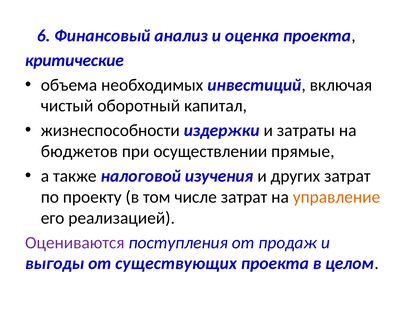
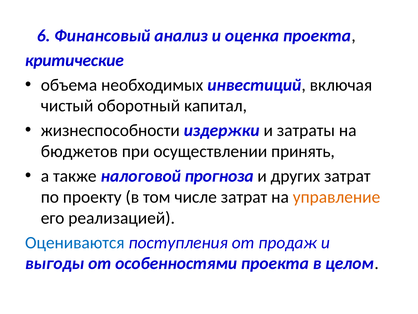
прямые: прямые -> принять
изучения: изучения -> прогноза
Оцениваются colour: purple -> blue
существующих: существующих -> особенностями
